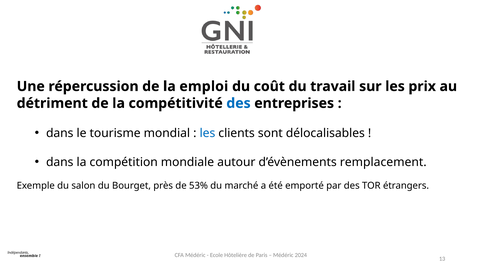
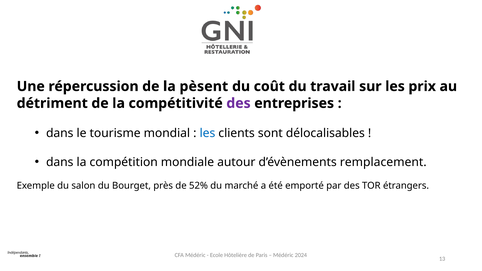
emploi: emploi -> pèsent
des at (239, 103) colour: blue -> purple
53%: 53% -> 52%
